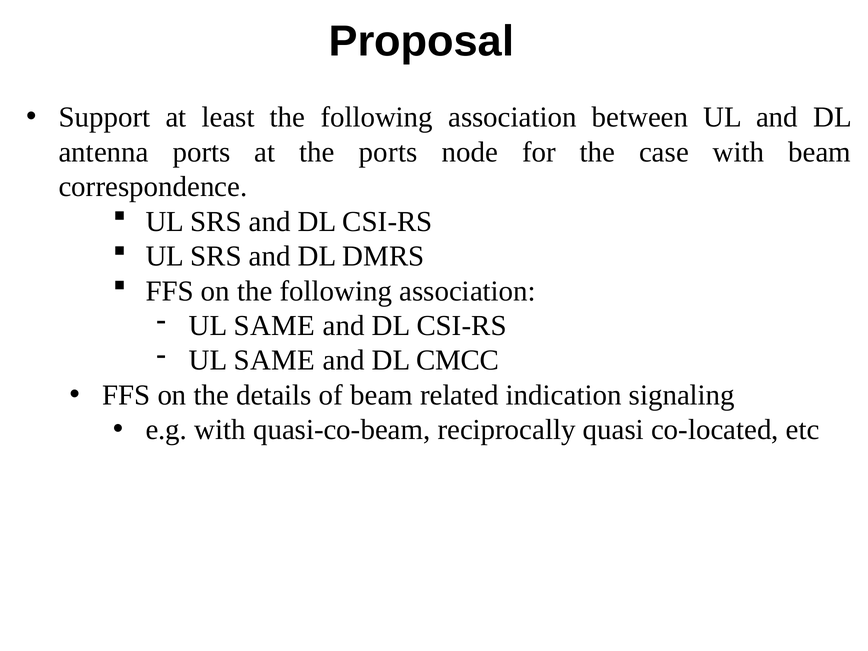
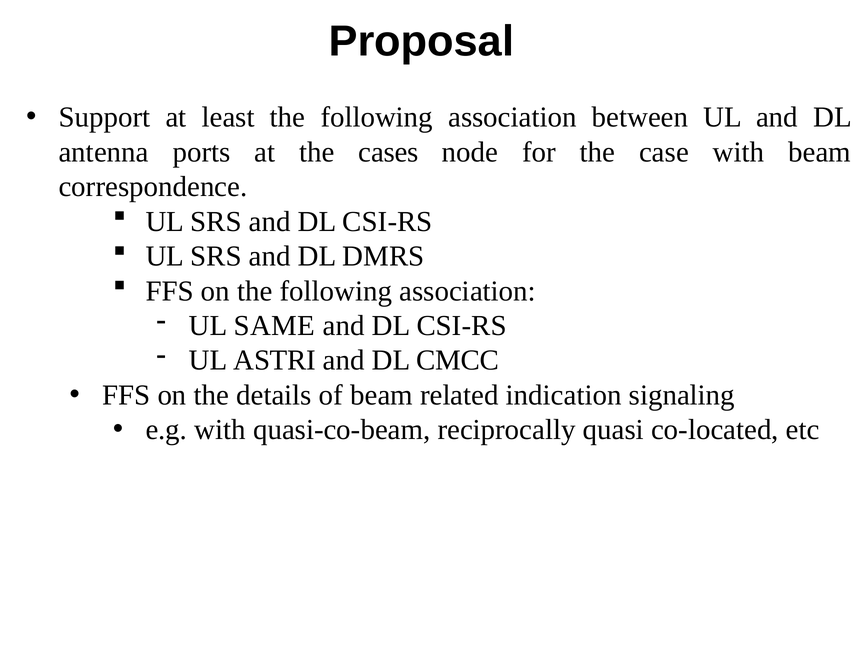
the ports: ports -> cases
SAME at (274, 360): SAME -> ASTRI
